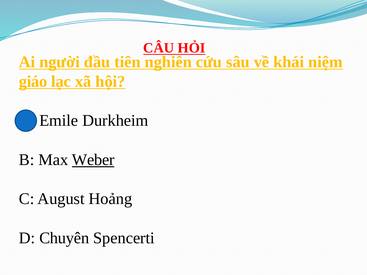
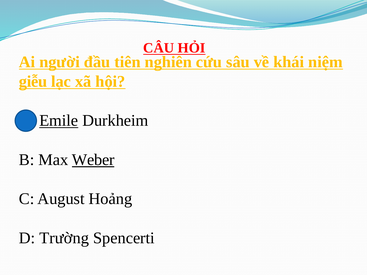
giáo: giáo -> giễu
Emile underline: none -> present
Chuyên: Chuyên -> Trường
